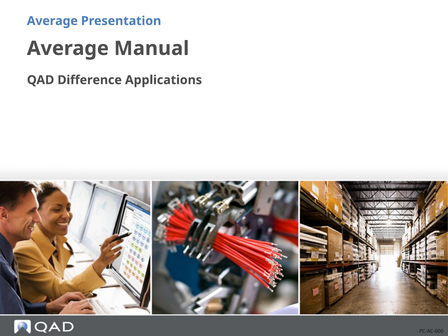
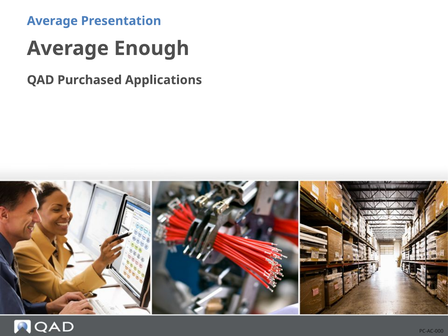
Manual: Manual -> Enough
Difference: Difference -> Purchased
